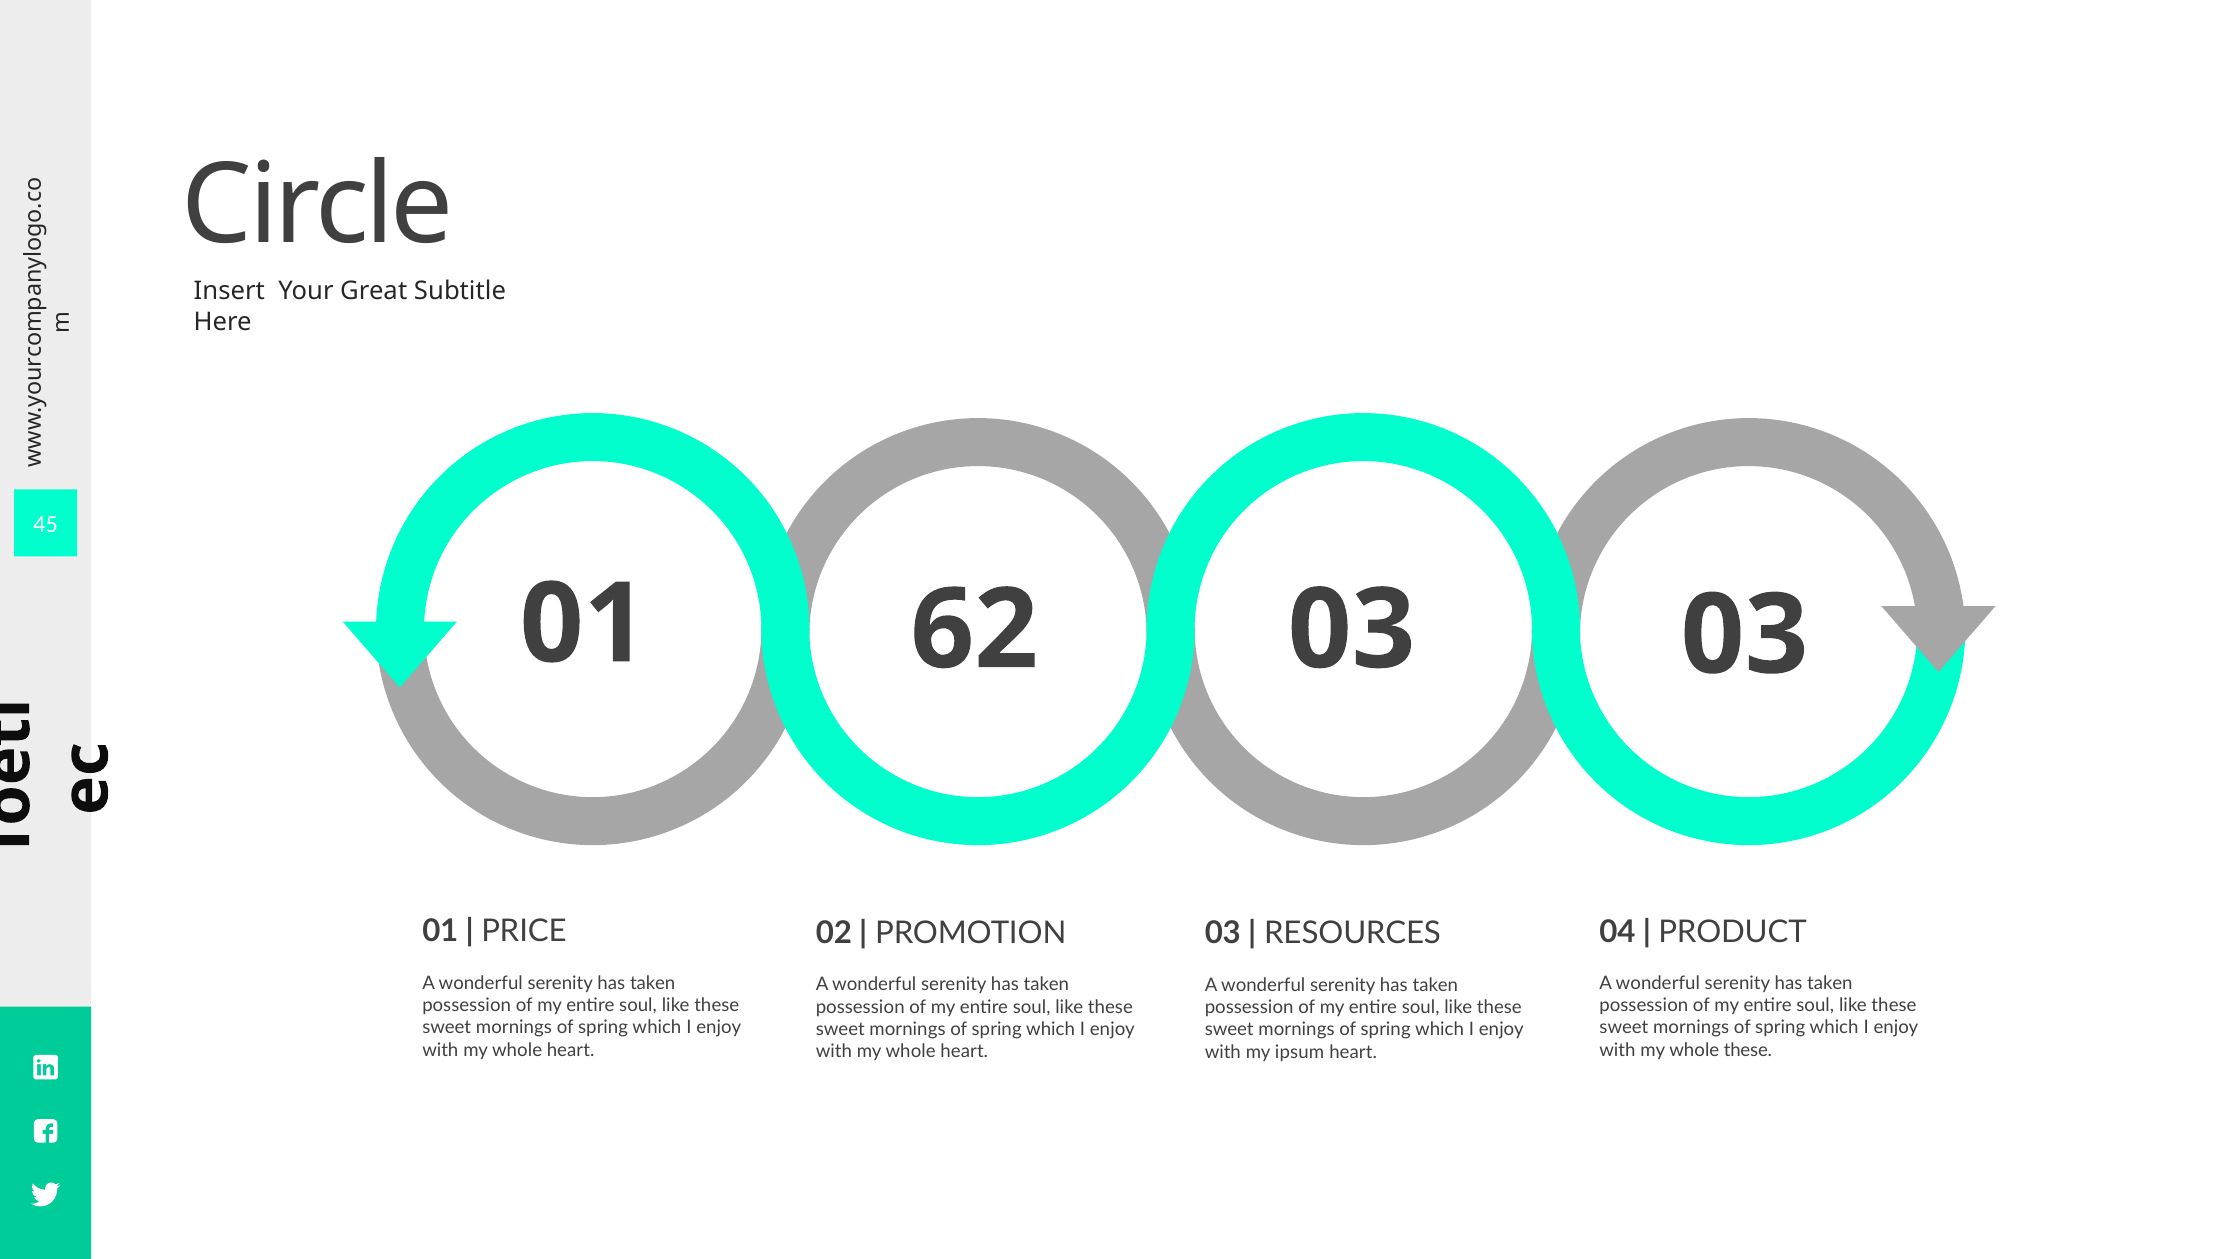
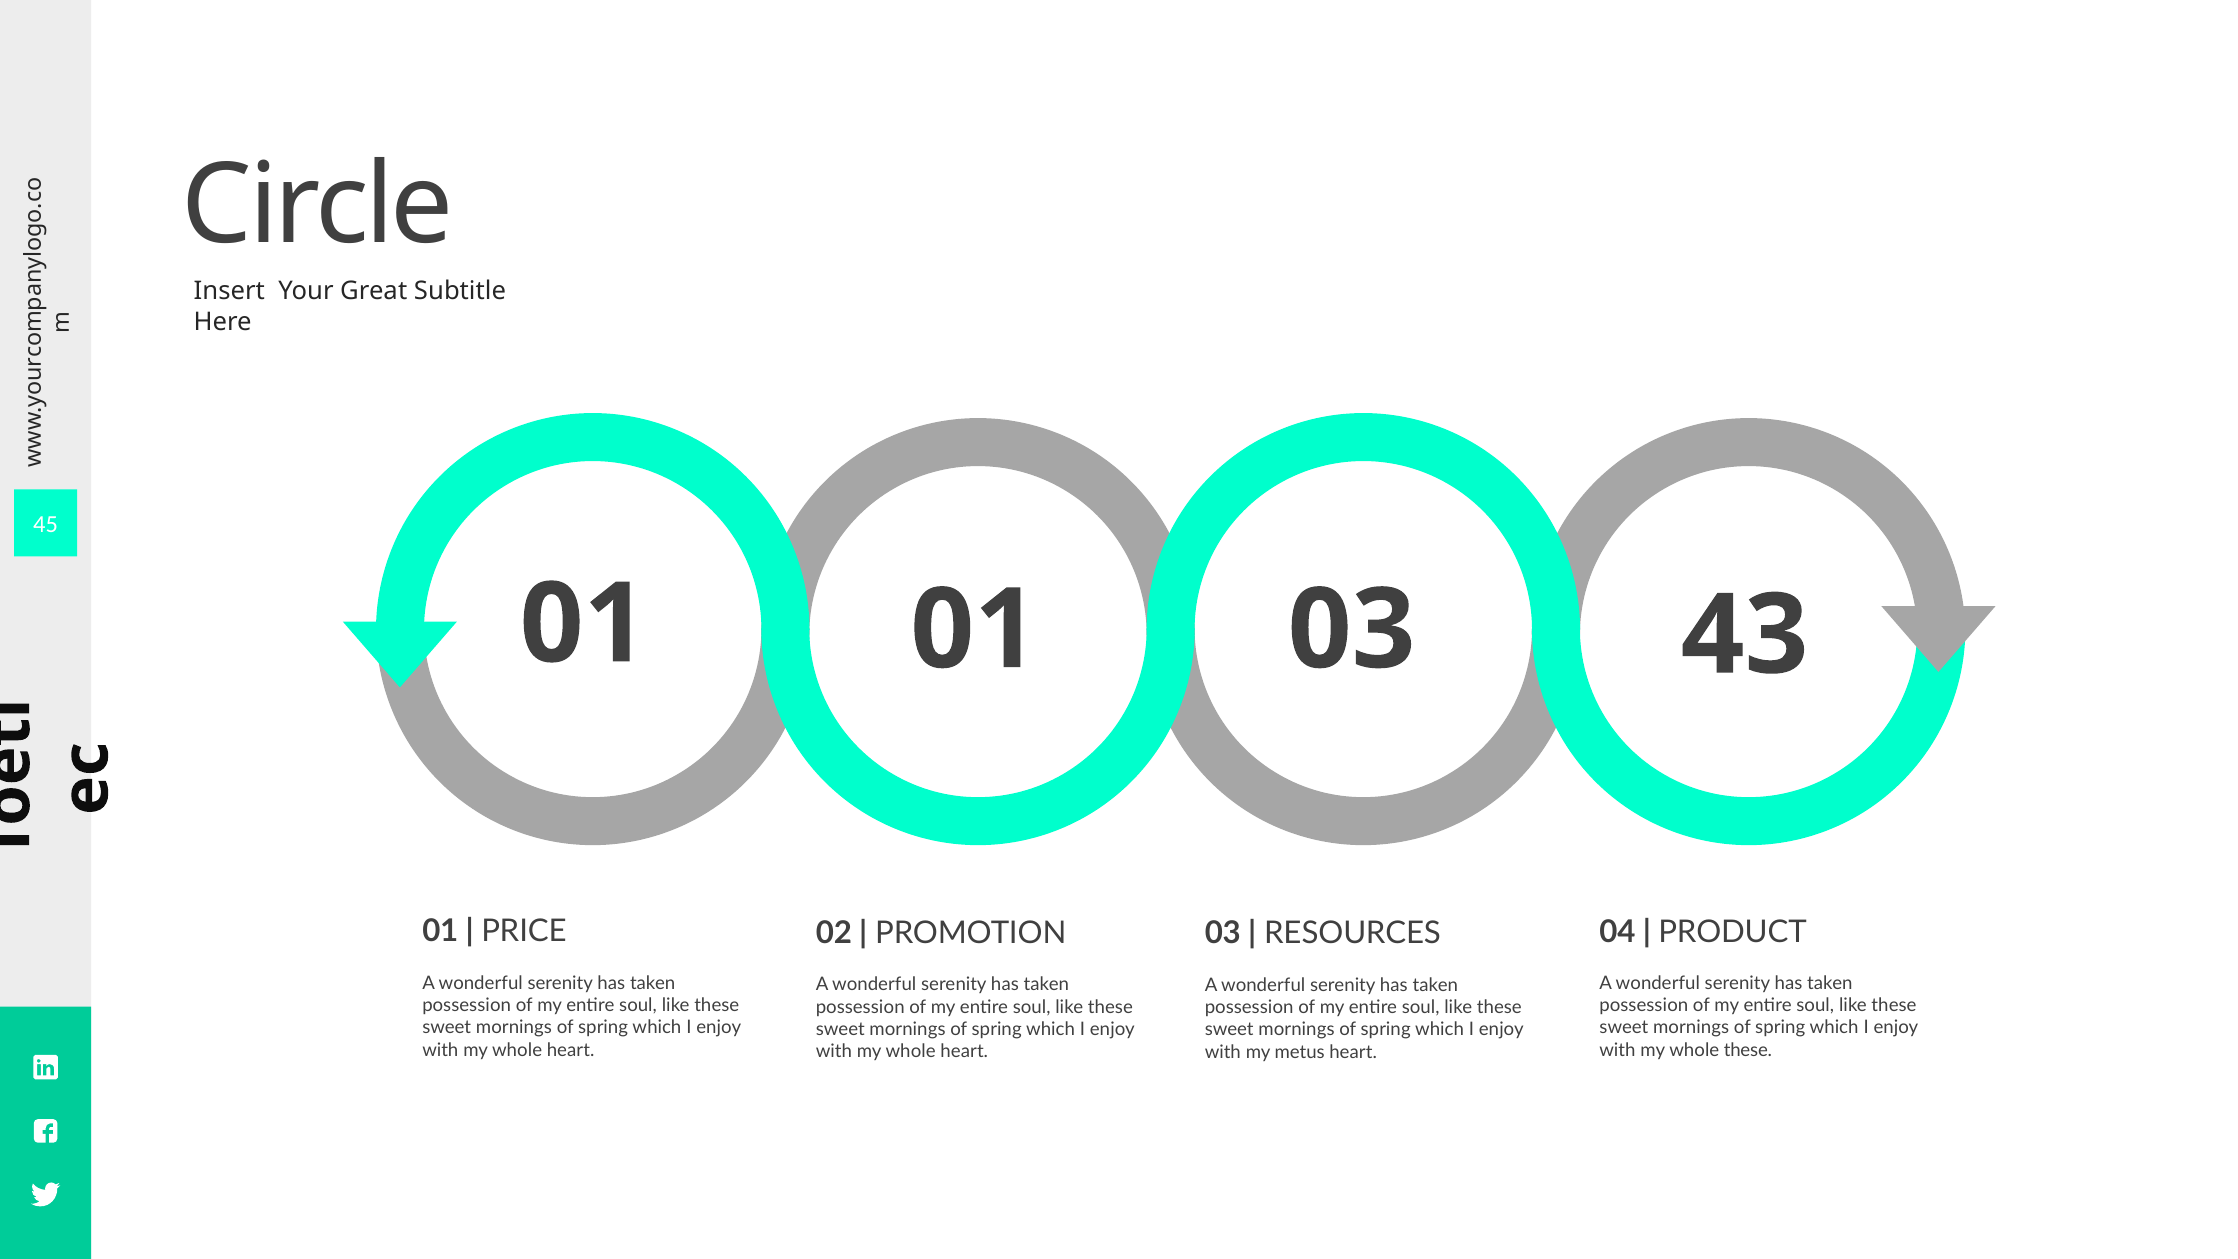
01 62: 62 -> 01
03 03: 03 -> 43
ipsum: ipsum -> metus
